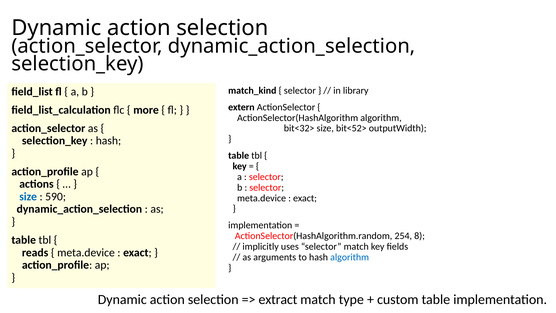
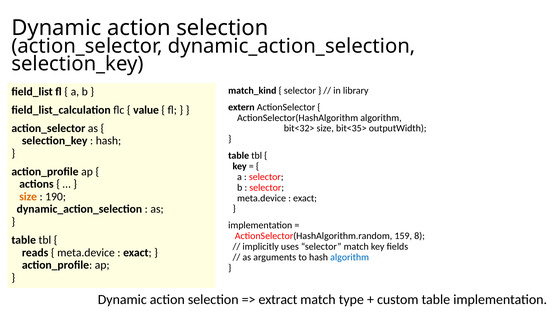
more: more -> value
bit<52>: bit<52> -> bit<35>
size at (28, 196) colour: blue -> orange
590: 590 -> 190
254: 254 -> 159
